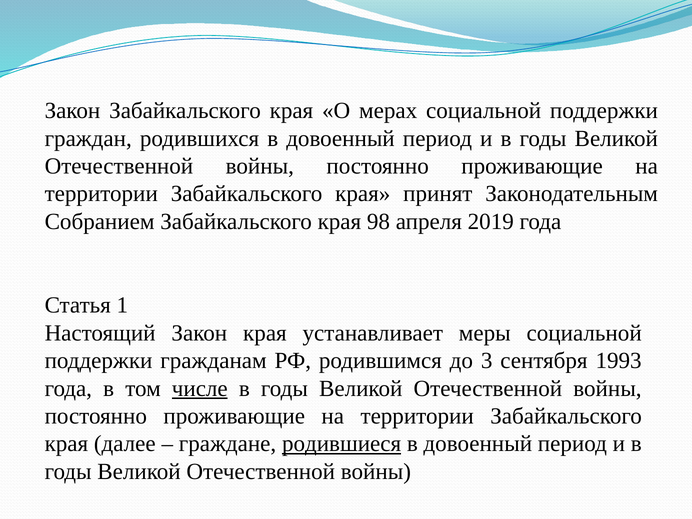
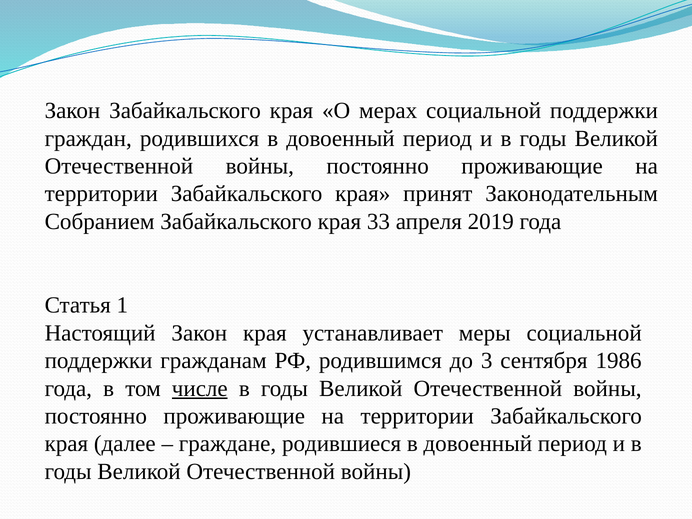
98: 98 -> 33
1993: 1993 -> 1986
родившиеся underline: present -> none
